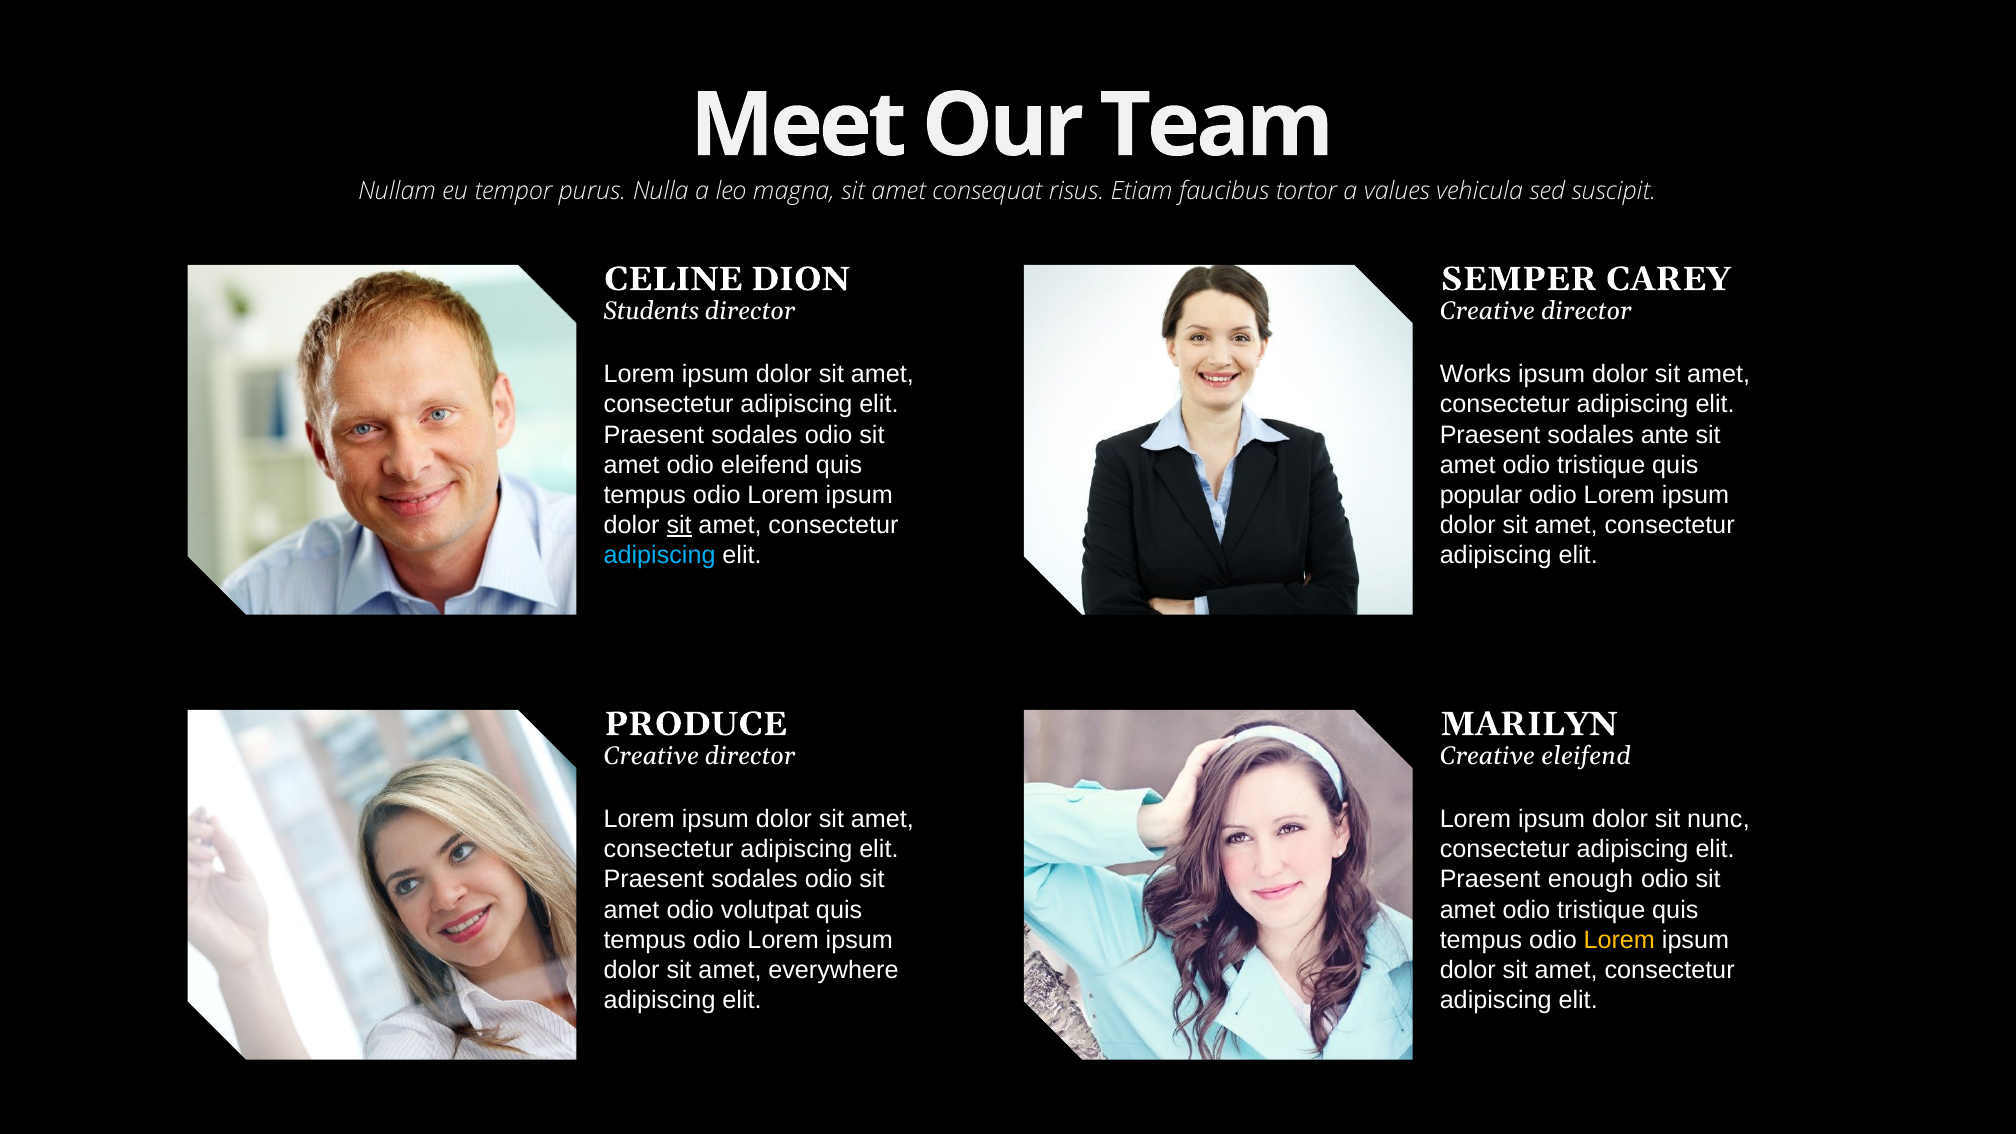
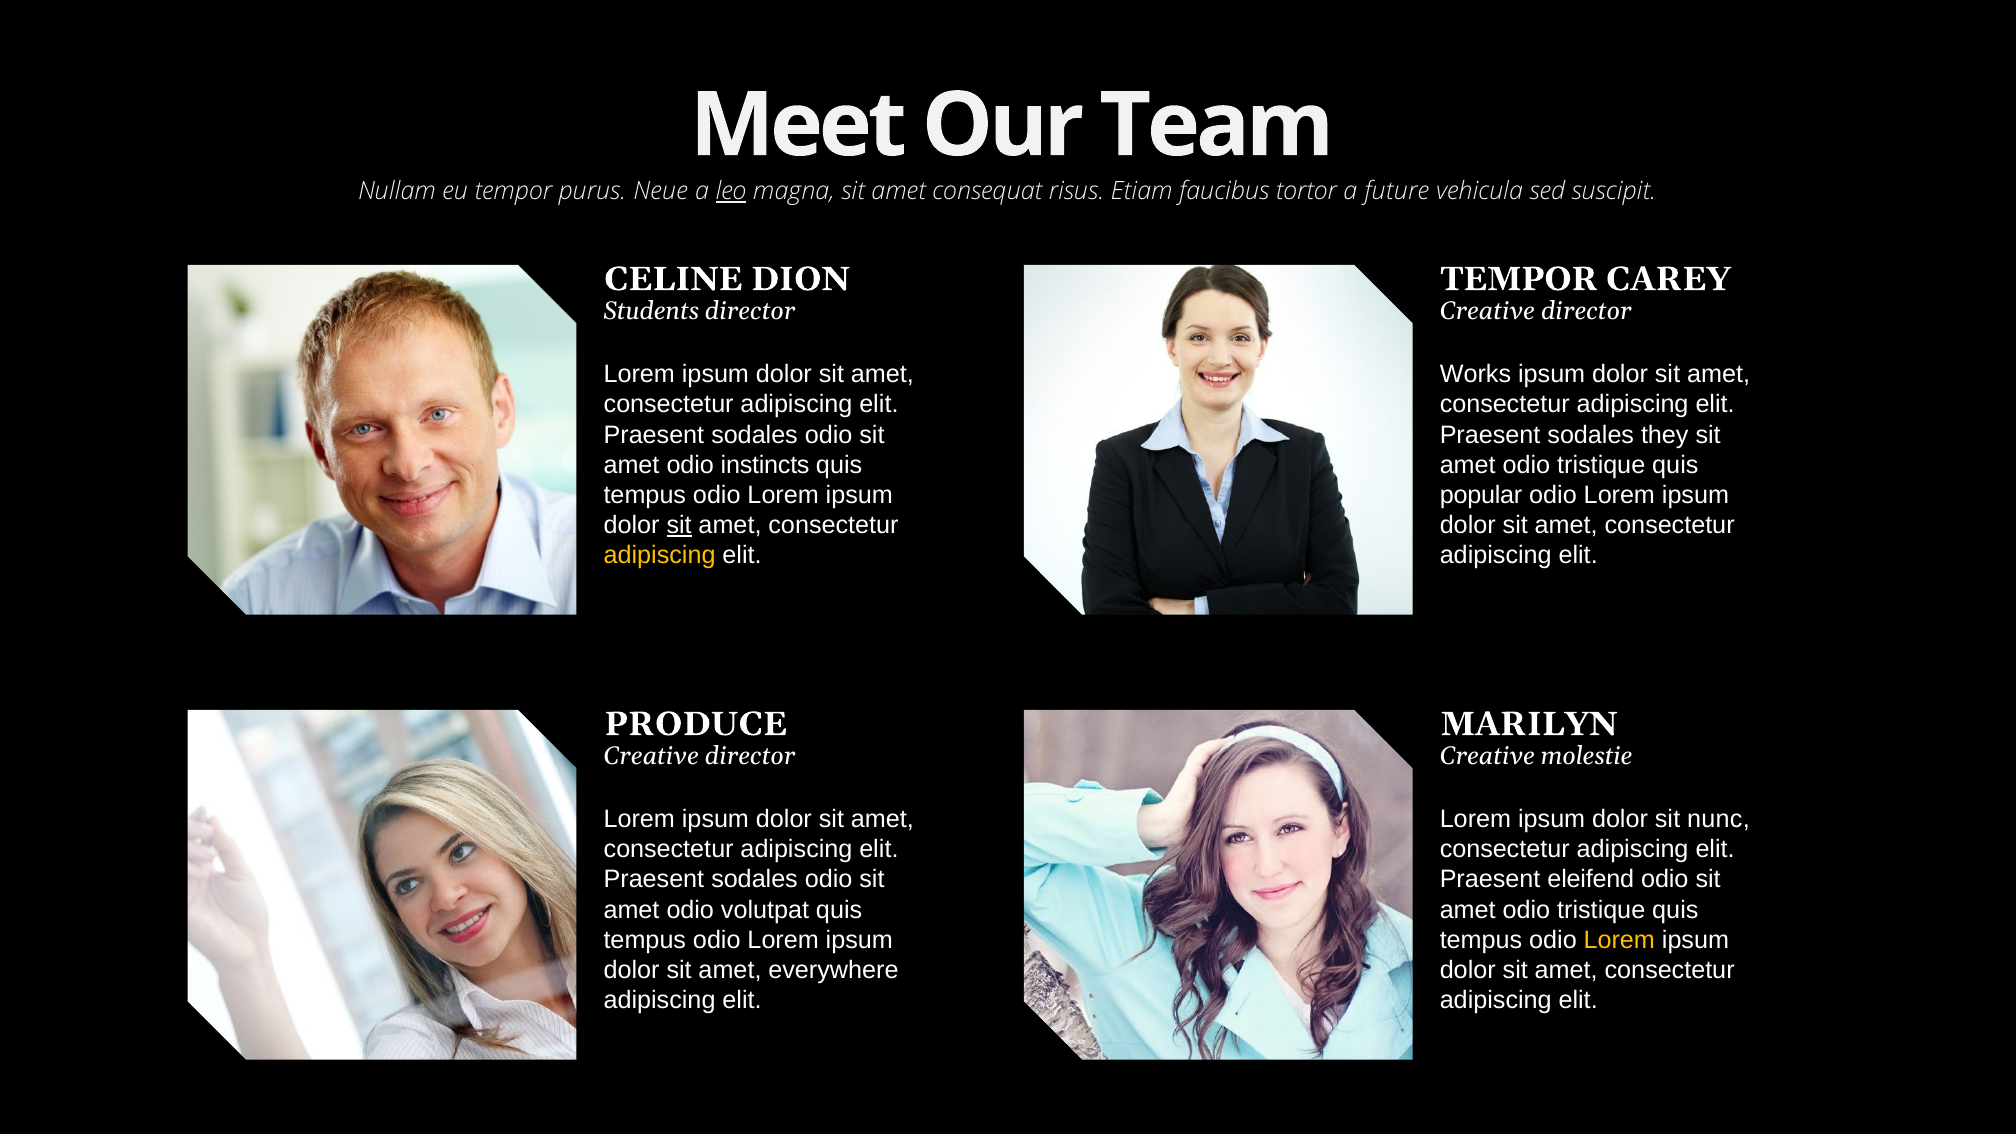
Nulla: Nulla -> Neue
leo underline: none -> present
values: values -> future
SEMPER at (1519, 279): SEMPER -> TEMPOR
ante: ante -> they
odio eleifend: eleifend -> instincts
adipiscing at (660, 556) colour: light blue -> yellow
Creative eleifend: eleifend -> molestie
enough: enough -> eleifend
